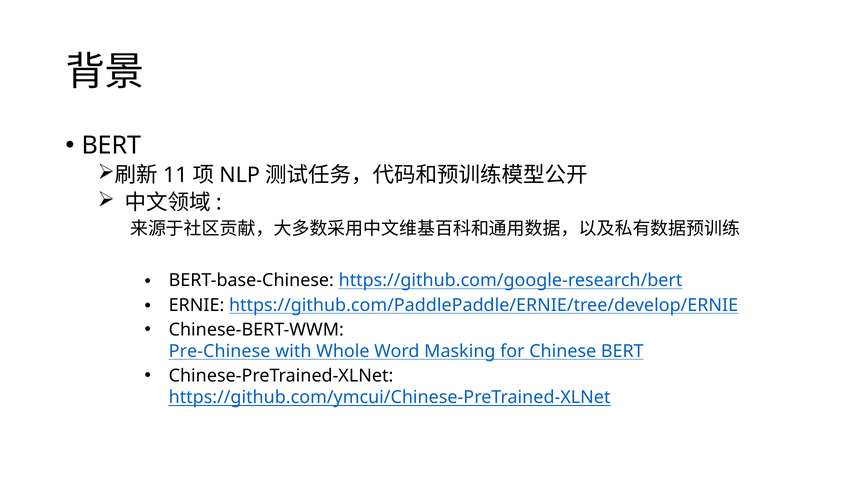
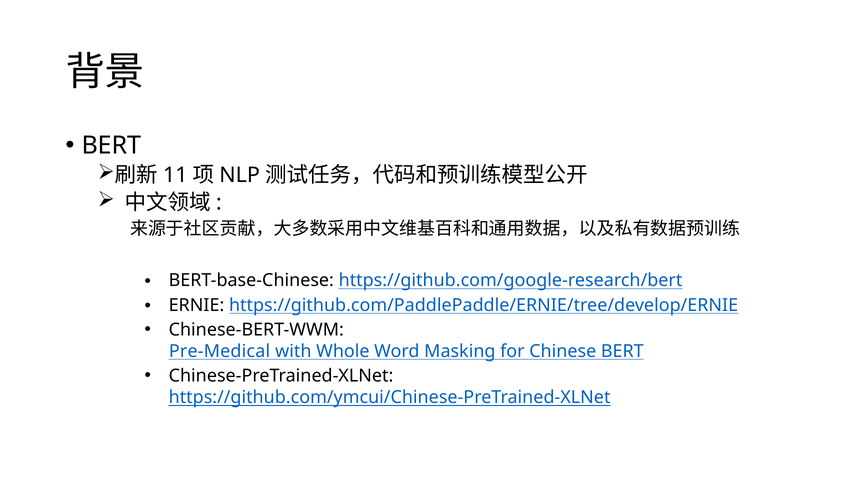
Pre-Chinese: Pre-Chinese -> Pre-Medical
